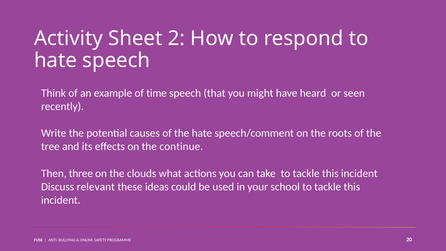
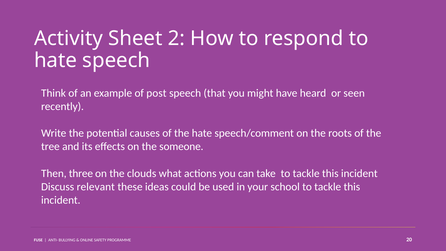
time: time -> post
continue: continue -> someone
